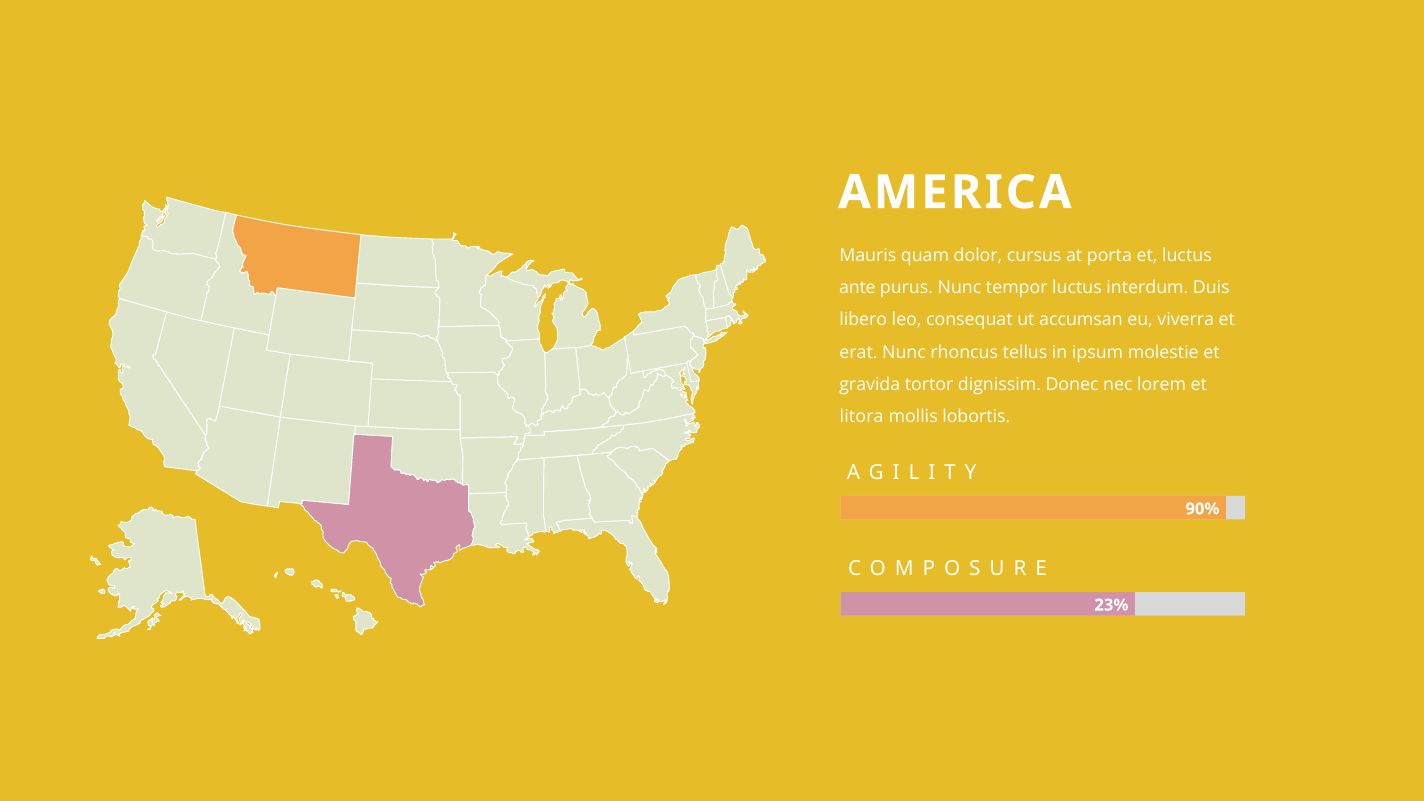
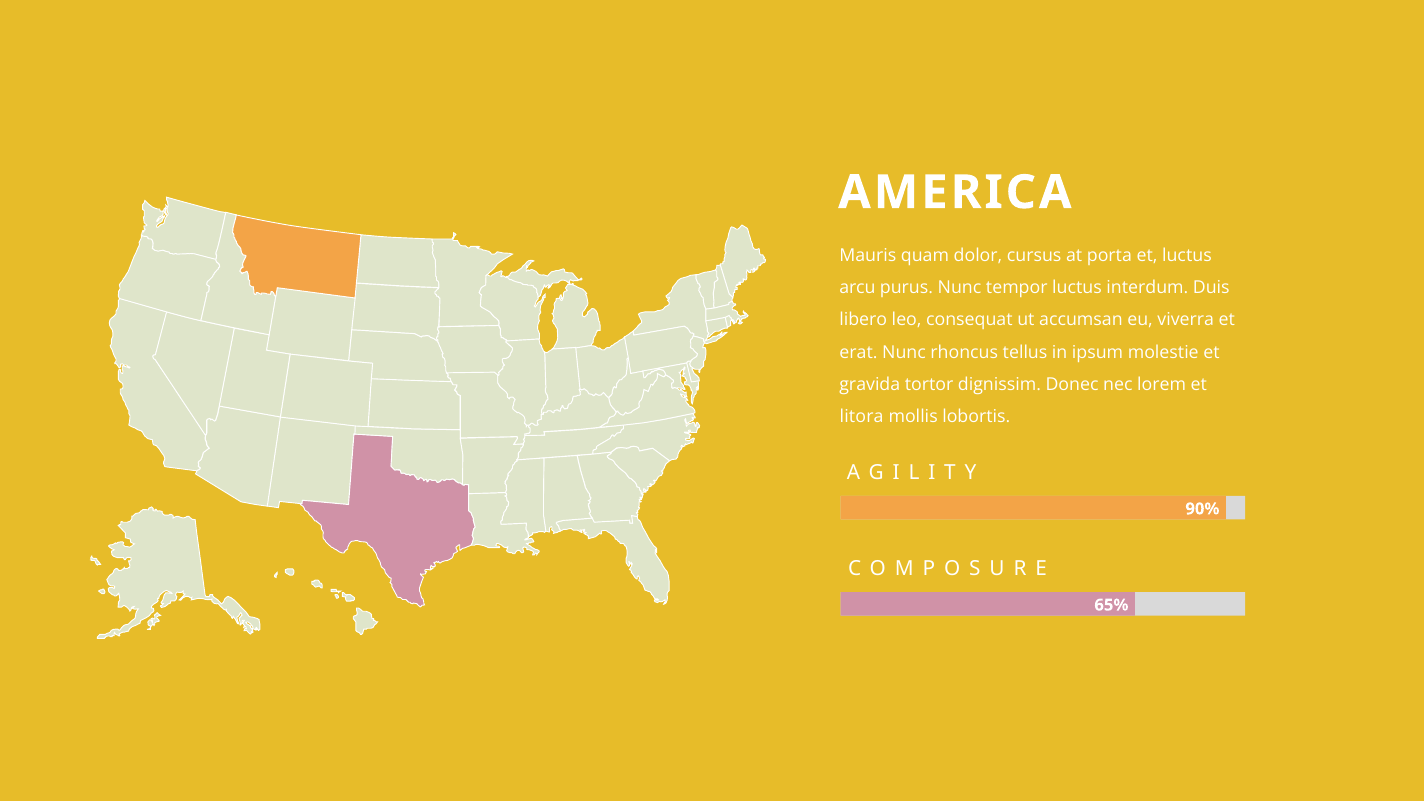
ante: ante -> arcu
23%: 23% -> 65%
